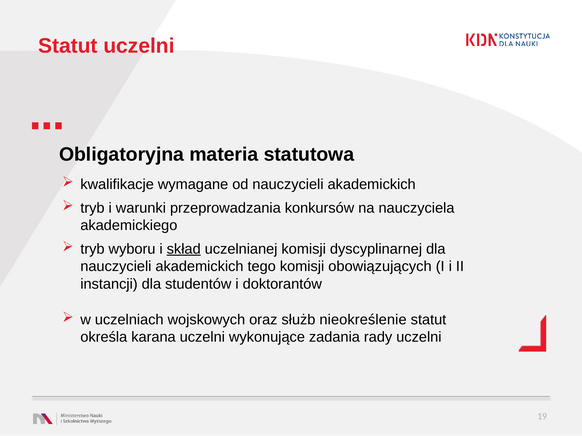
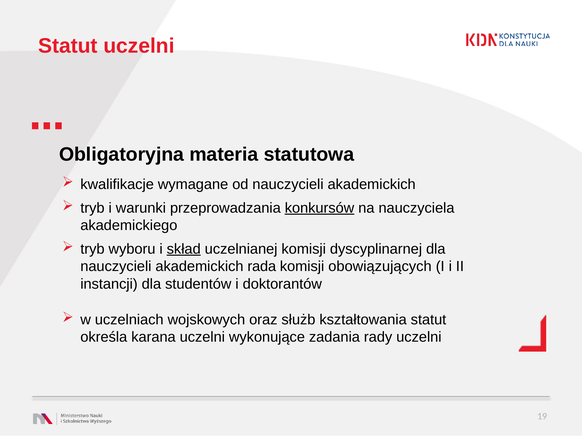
konkursów underline: none -> present
tego: tego -> rada
nieokreślenie: nieokreślenie -> kształtowania
